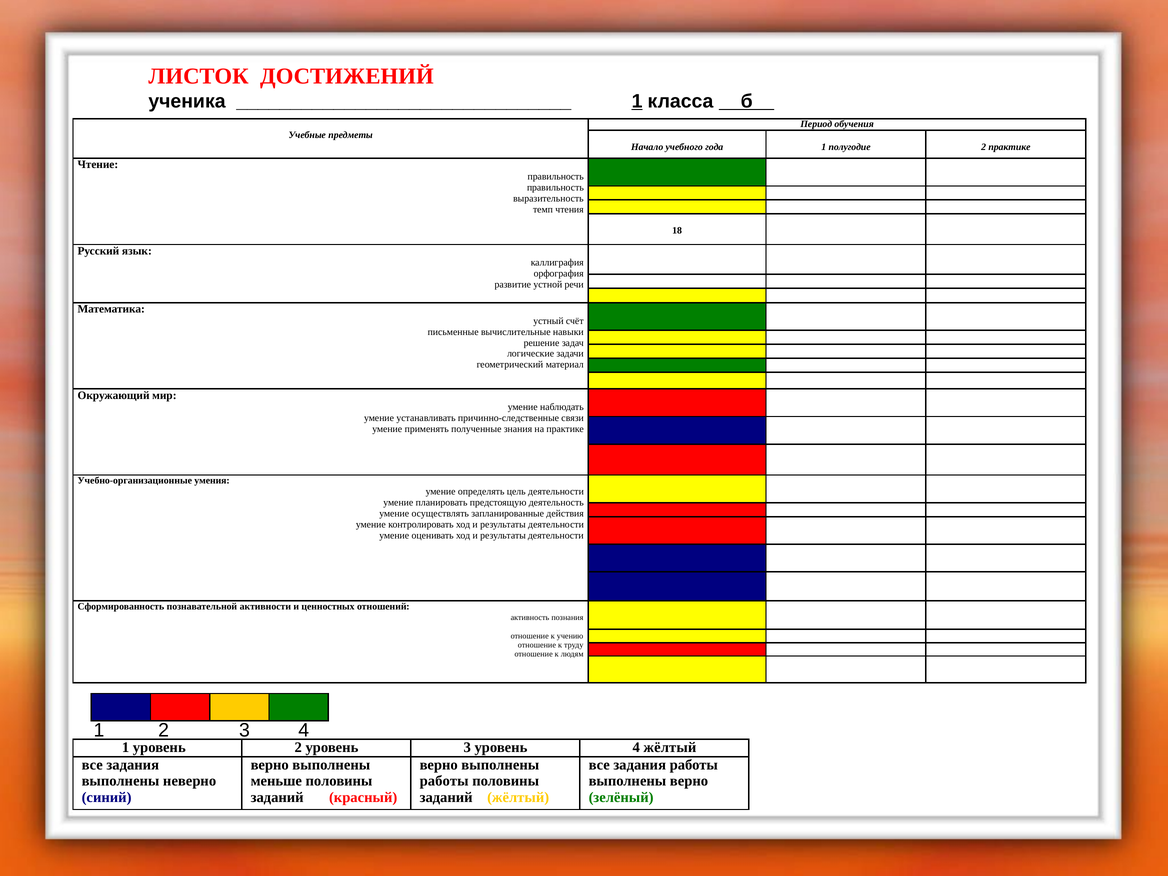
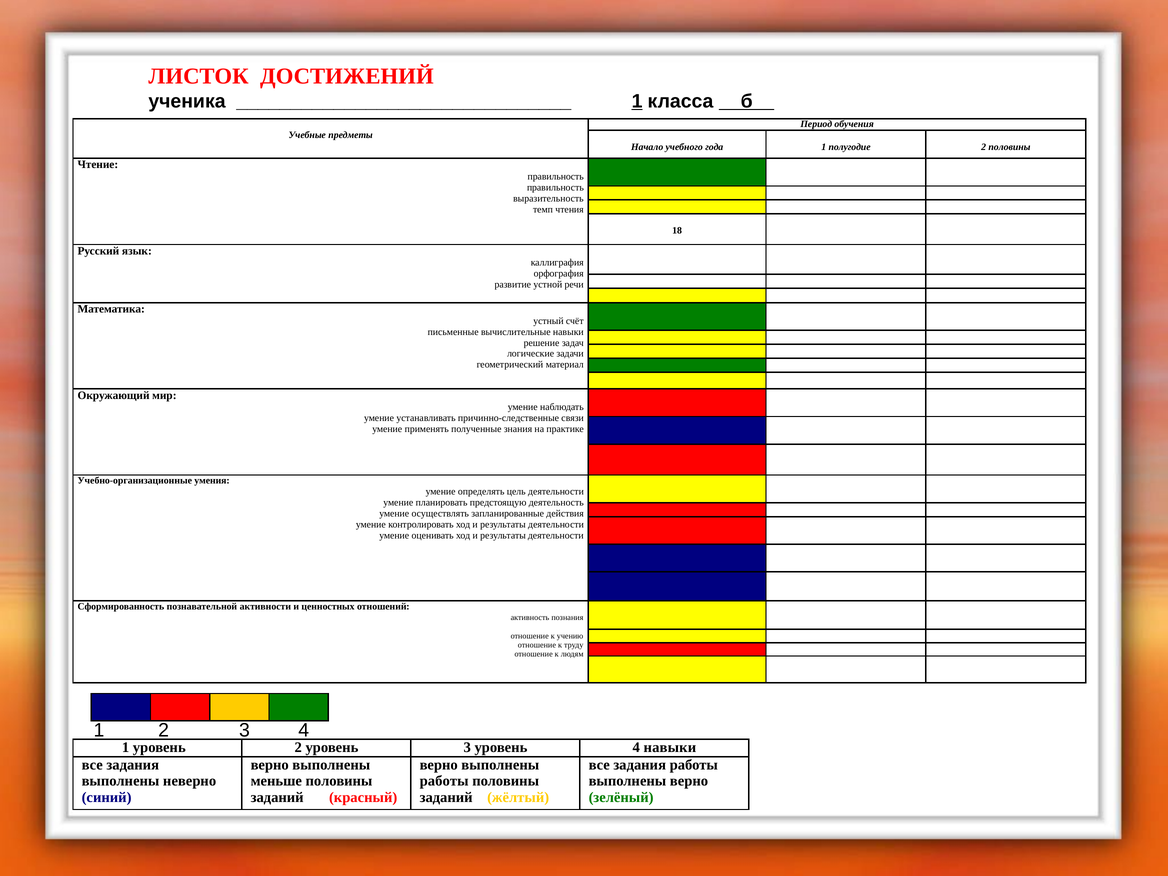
2 практике: практике -> половины
4 жёлтый: жёлтый -> навыки
